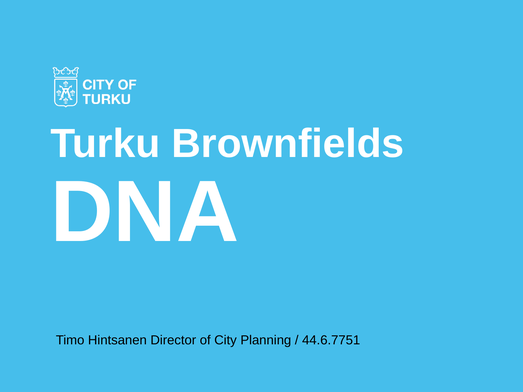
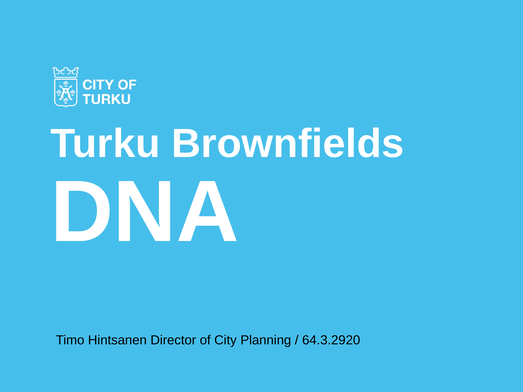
44.6.7751: 44.6.7751 -> 64.3.2920
